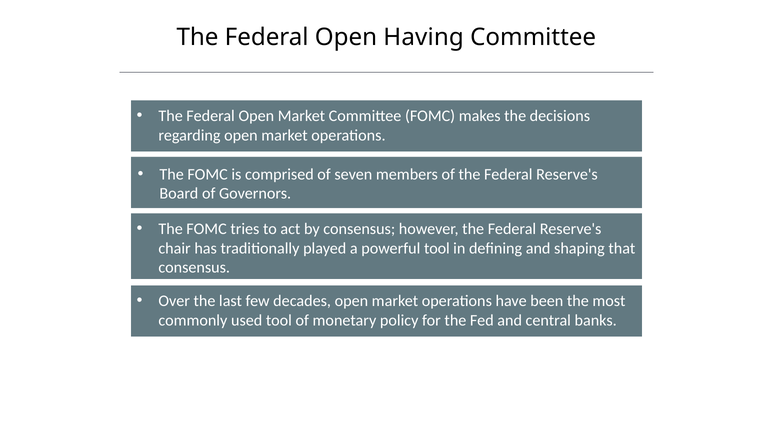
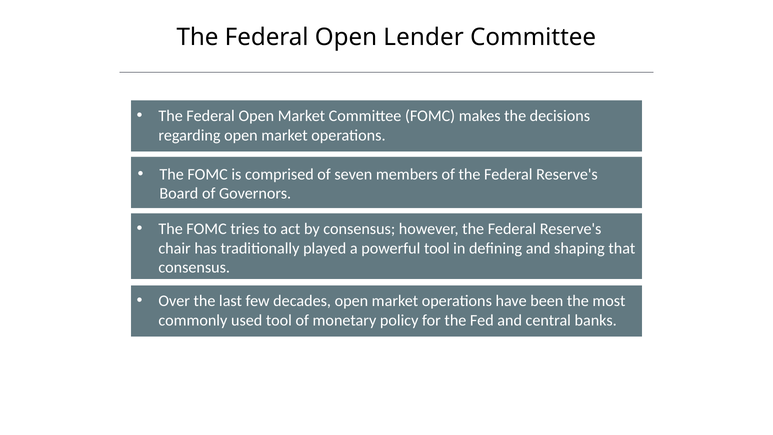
Having: Having -> Lender
